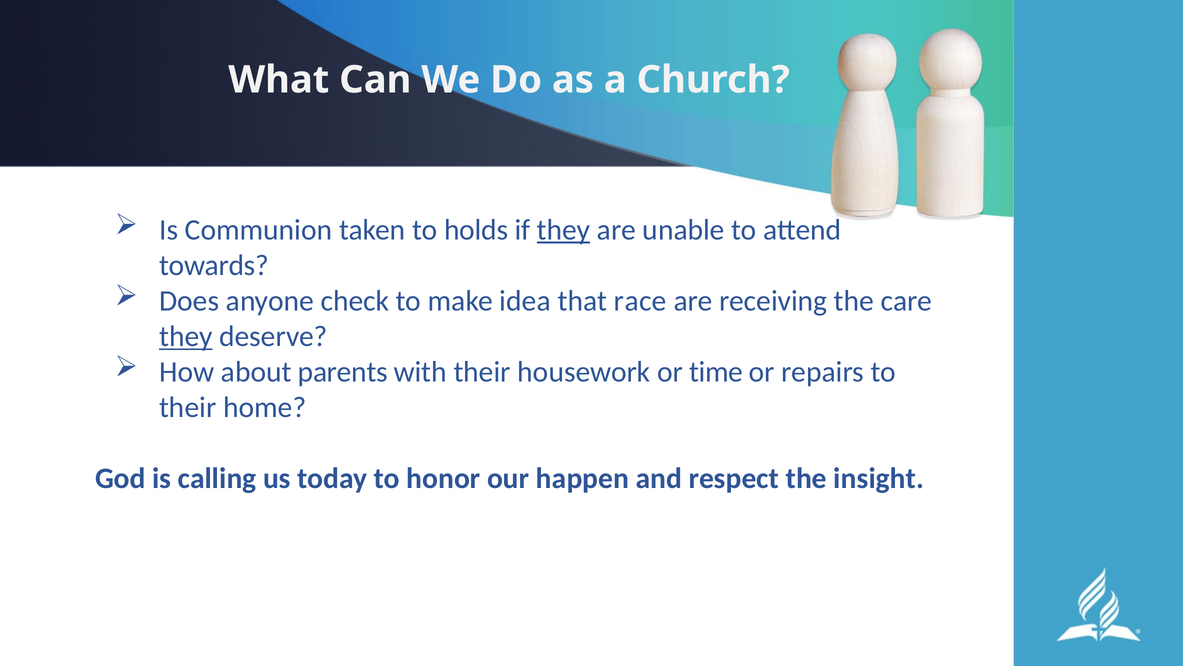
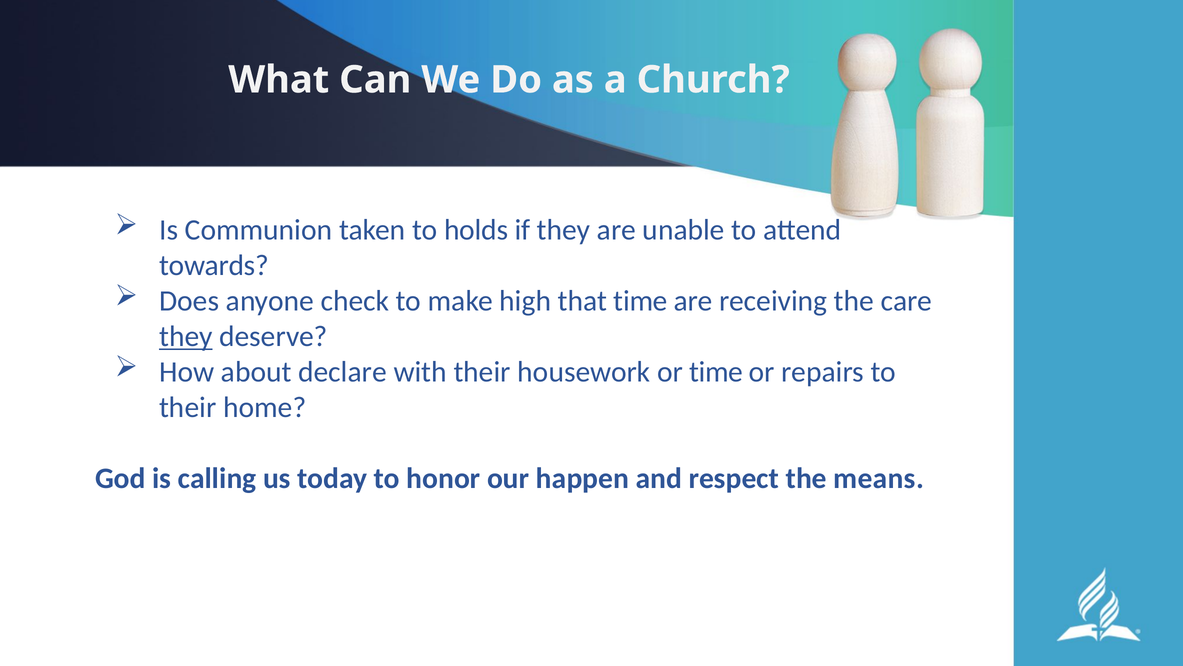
they at (564, 230) underline: present -> none
idea: idea -> high
that race: race -> time
parents: parents -> declare
insight: insight -> means
